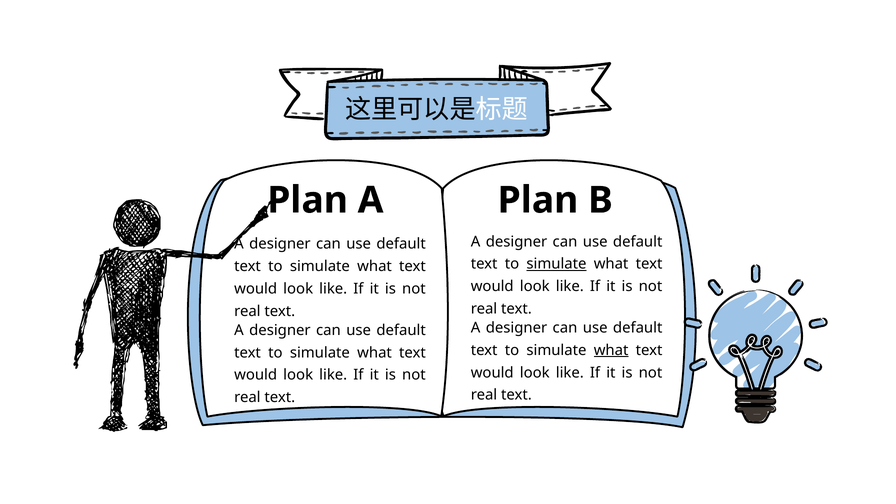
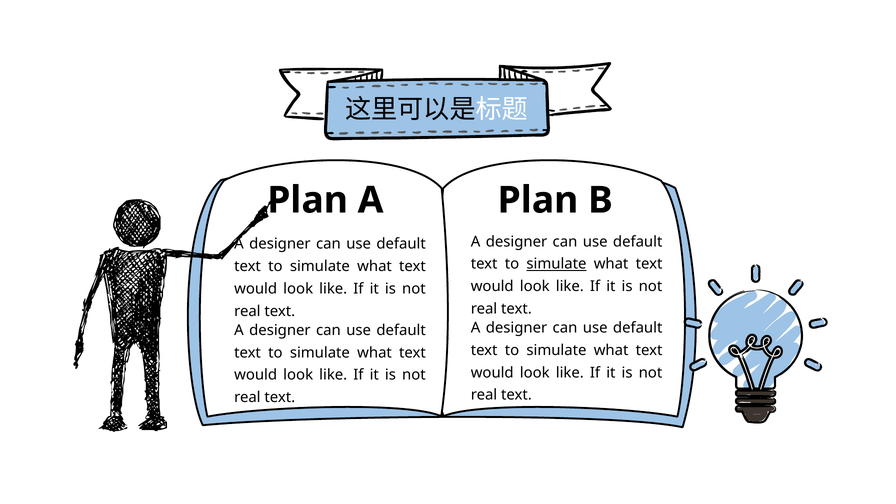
what at (611, 350) underline: present -> none
